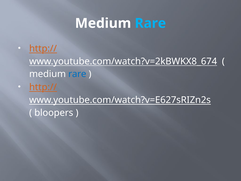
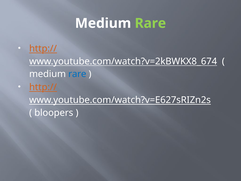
Rare at (150, 23) colour: light blue -> light green
